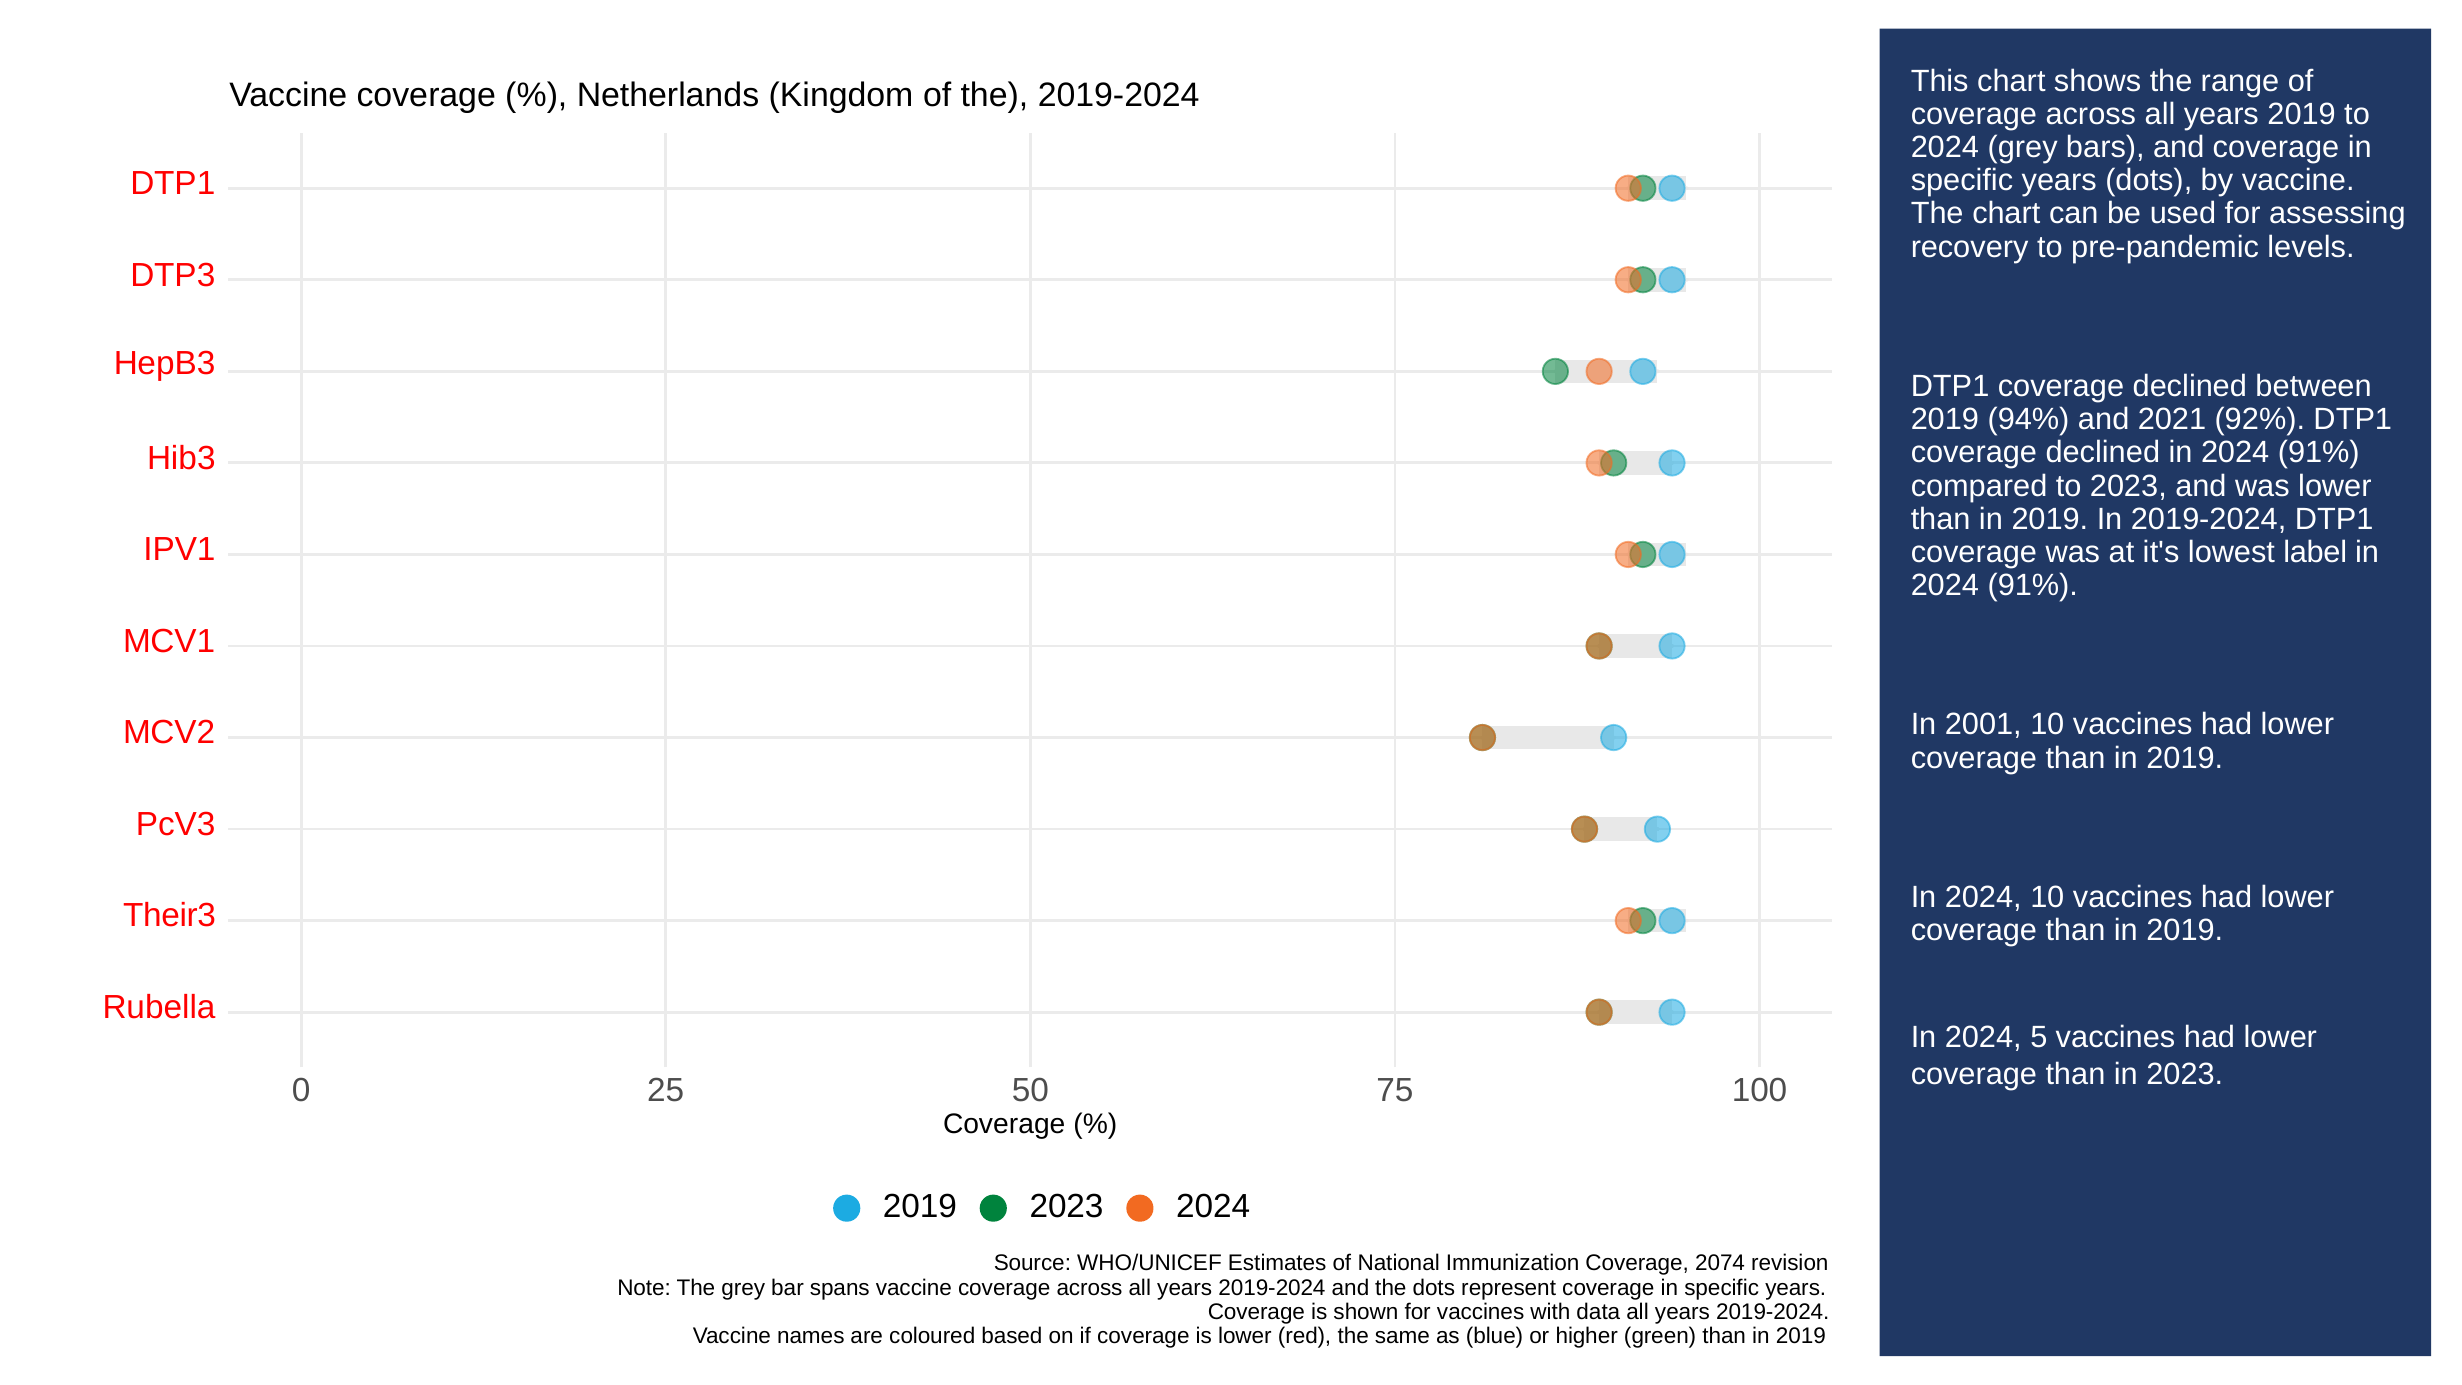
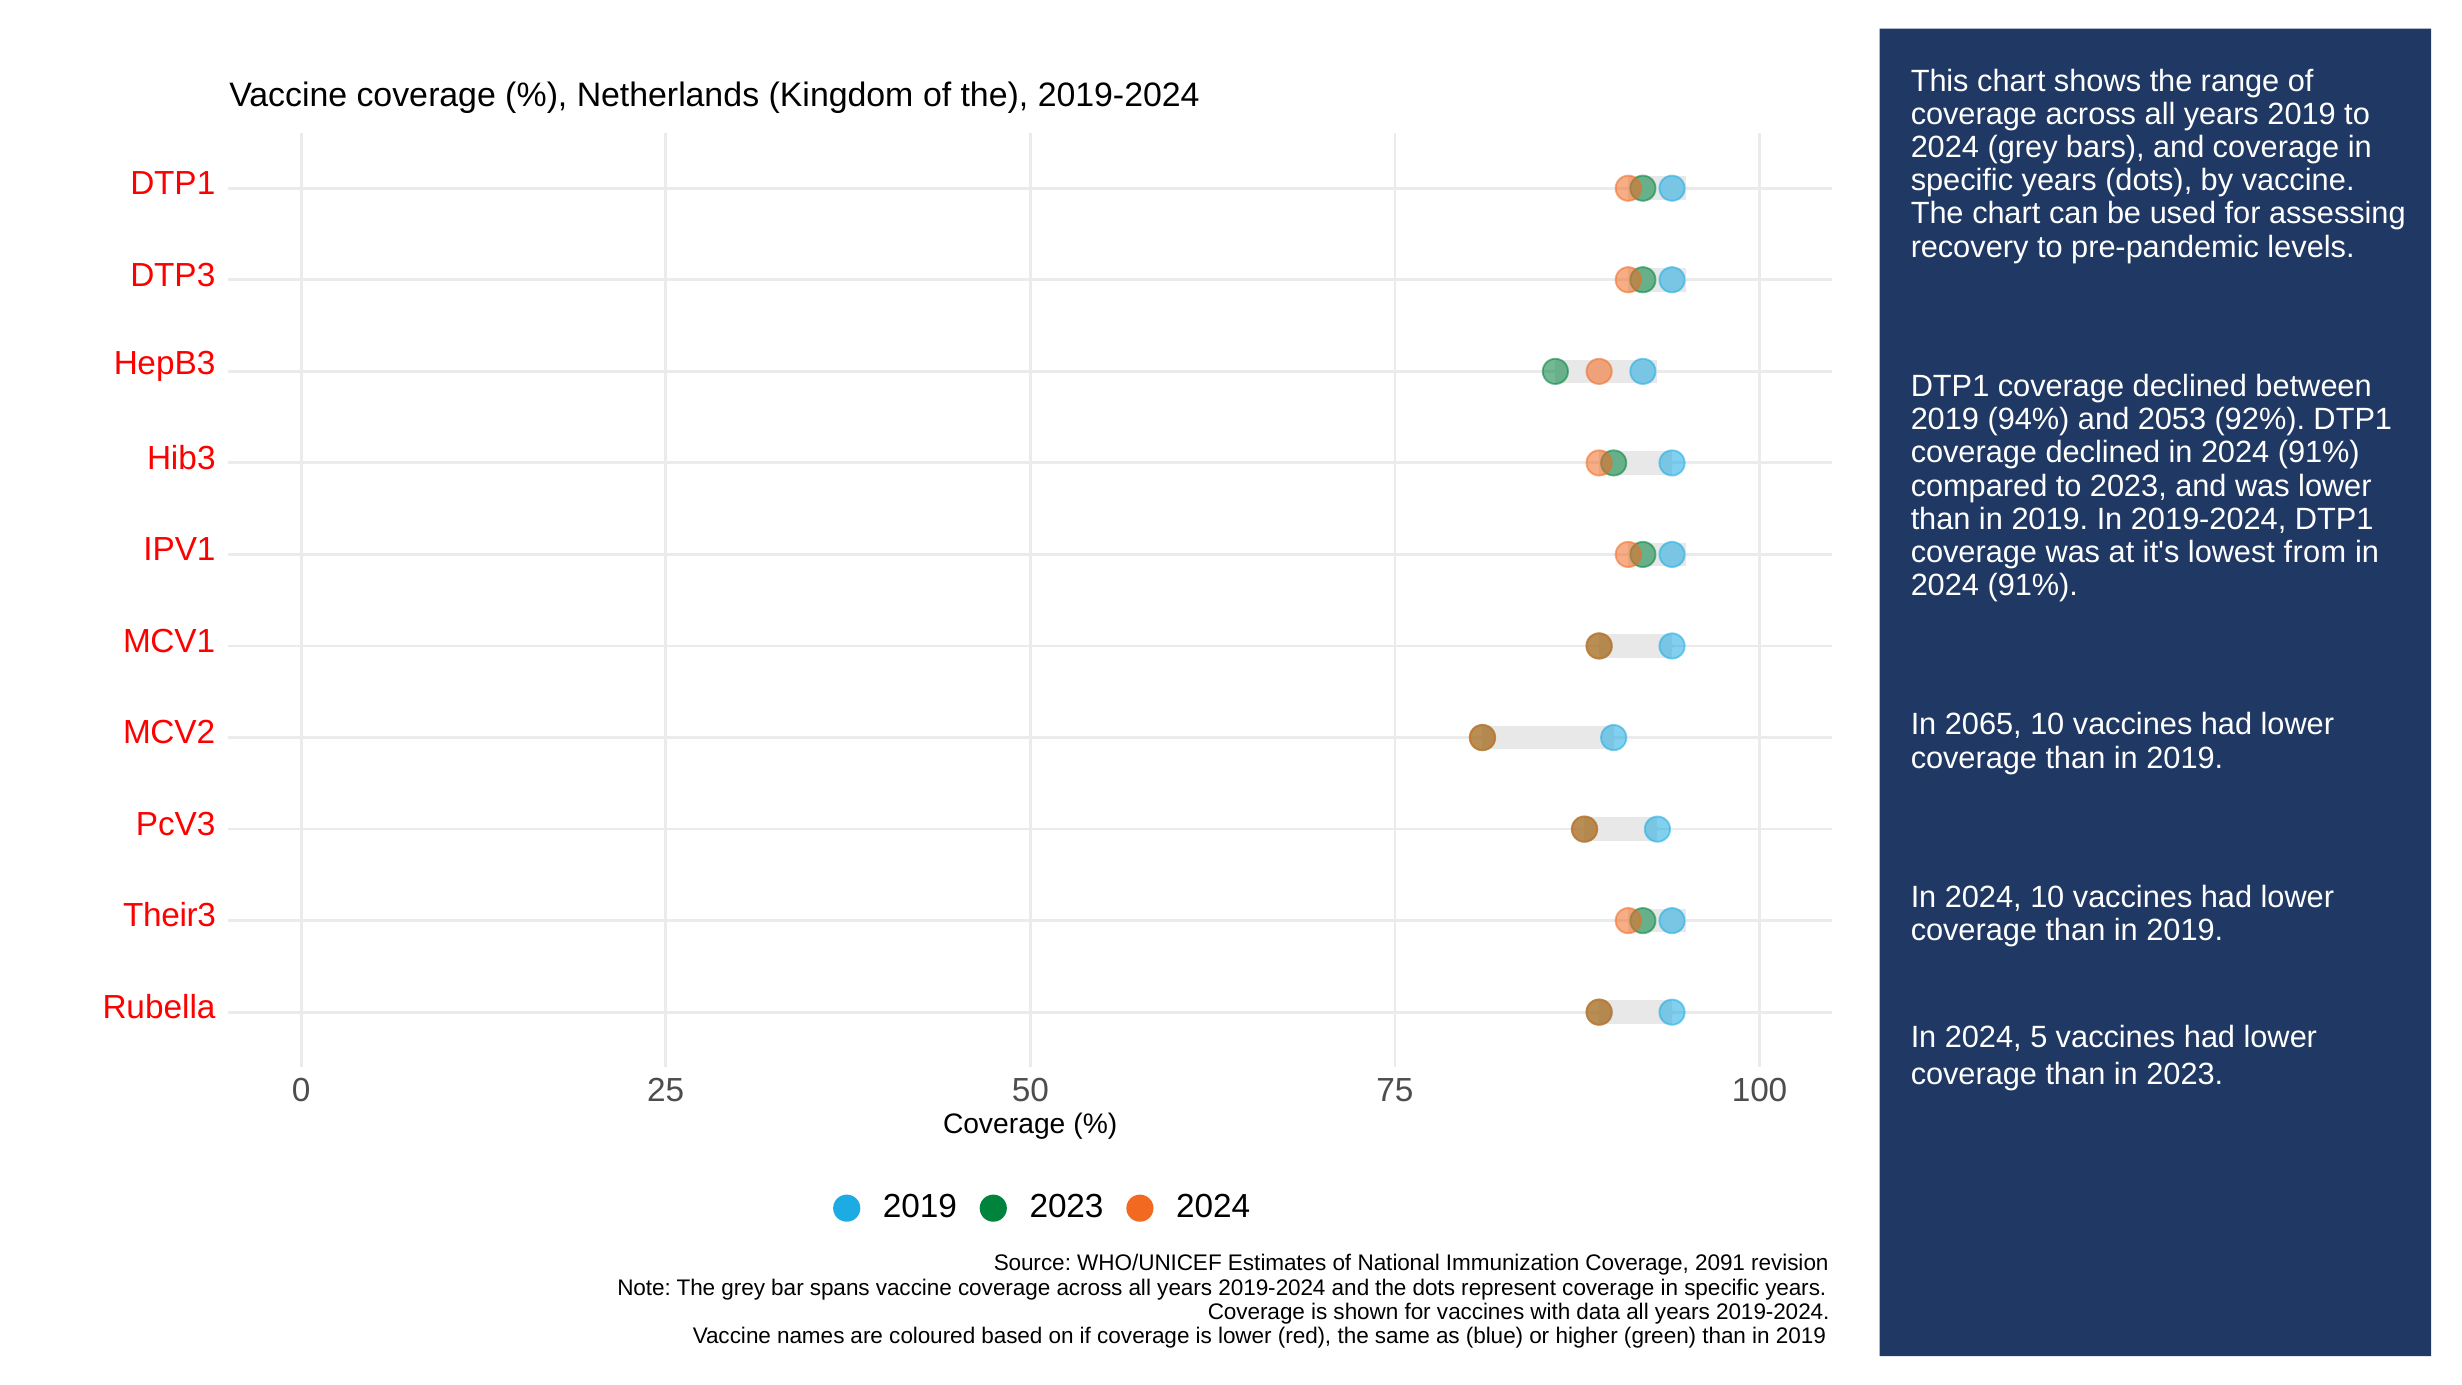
2021: 2021 -> 2053
label: label -> from
2001: 2001 -> 2065
2074: 2074 -> 2091
